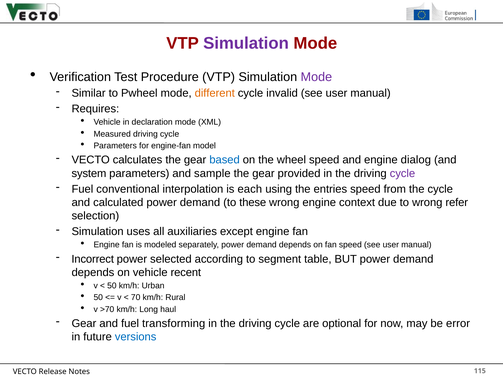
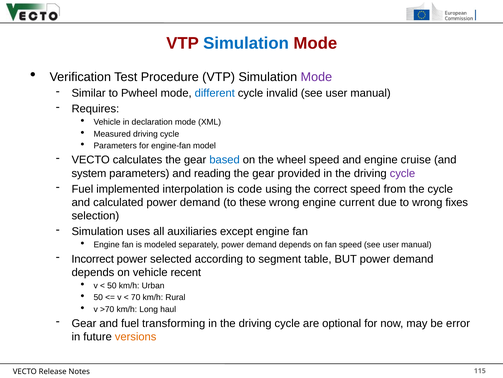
Simulation at (246, 43) colour: purple -> blue
different colour: orange -> blue
dialog: dialog -> cruise
sample: sample -> reading
conventional: conventional -> implemented
each: each -> code
entries: entries -> correct
context: context -> current
refer: refer -> fixes
versions colour: blue -> orange
